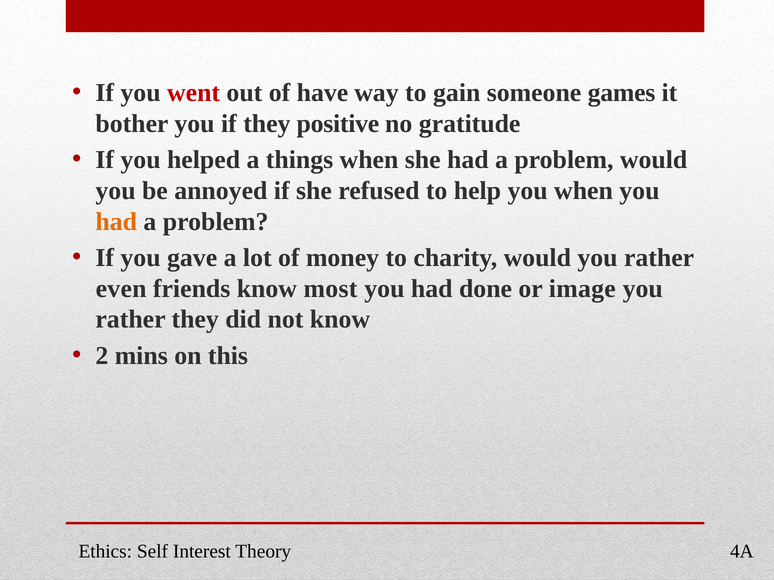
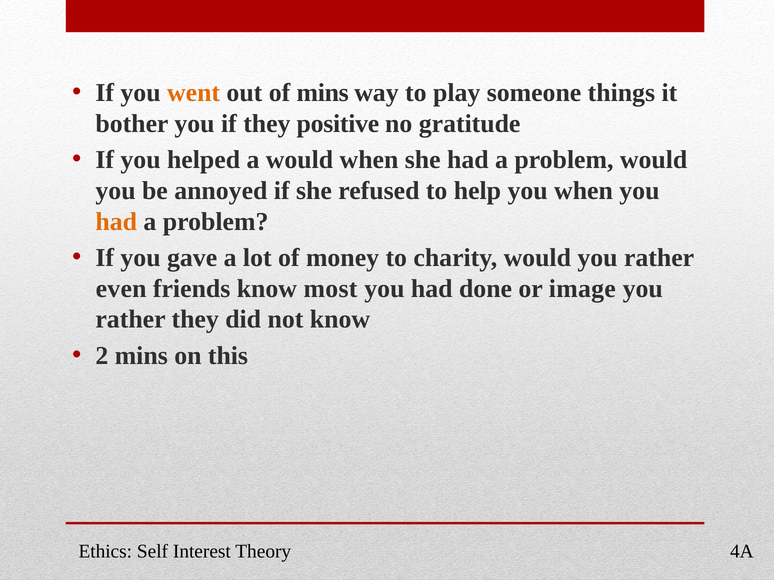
went colour: red -> orange
of have: have -> mins
gain: gain -> play
games: games -> things
a things: things -> would
